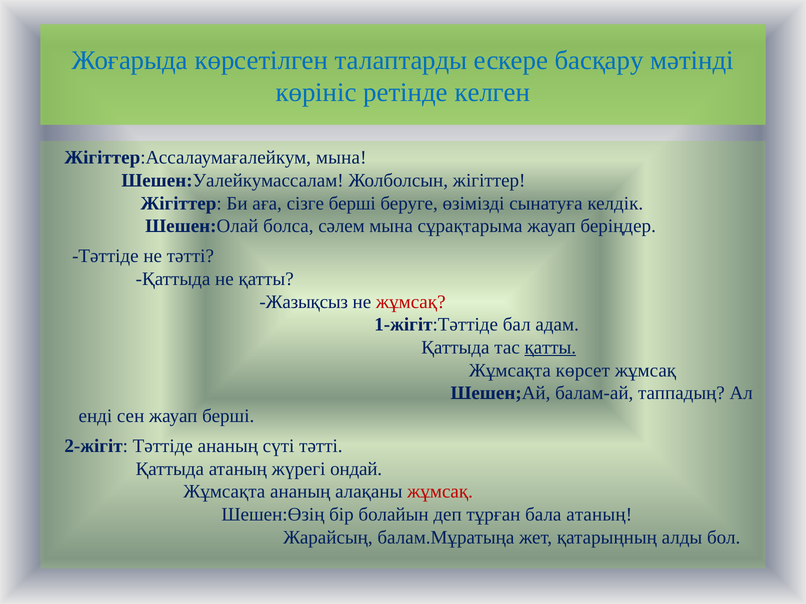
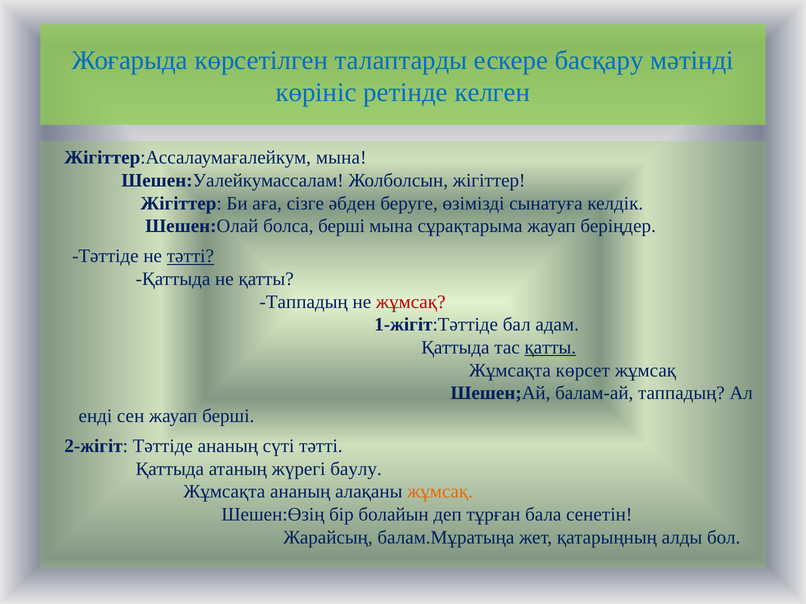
сізге берші: берші -> әбден
болса сәлем: сәлем -> берші
тәтті at (190, 256) underline: none -> present
Жазықсыз at (304, 302): Жазықсыз -> Таппадың
ондай: ондай -> баулу
жұмсақ at (440, 492) colour: red -> orange
бала атаның: атаның -> сенетін
